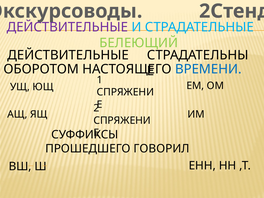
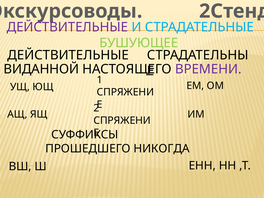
БЕЛЕЮЩИЙ: БЕЛЕЮЩИЙ -> БУШУЮЩЕЕ
ОБОРОТОМ: ОБОРОТОМ -> ВИДАННОЙ
ВРЕМЕНИ colour: blue -> purple
ГОВОРИЛ: ГОВОРИЛ -> НИКОГДА
